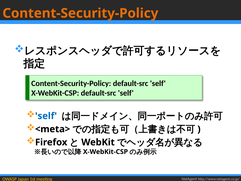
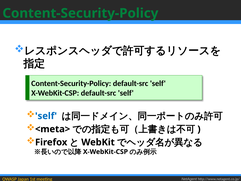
Content-Security-Policy at (80, 13) colour: orange -> green
